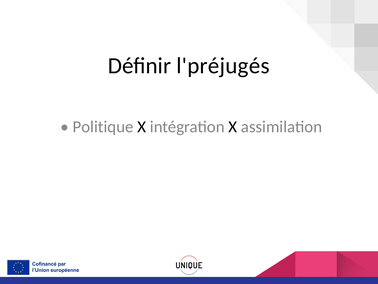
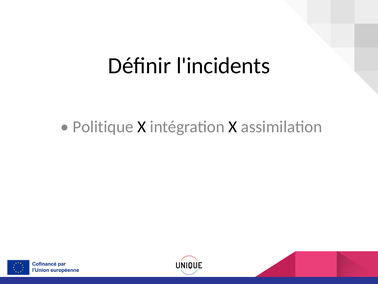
l'préjugés: l'préjugés -> l'incidents
